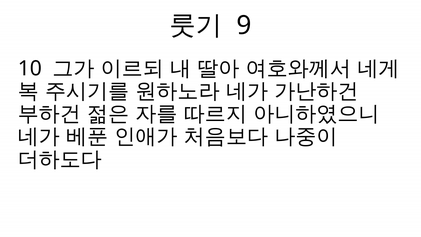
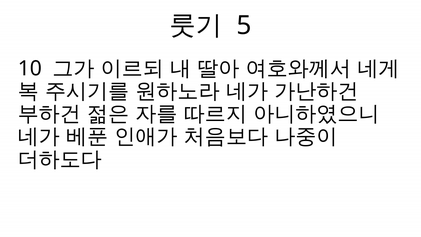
9: 9 -> 5
